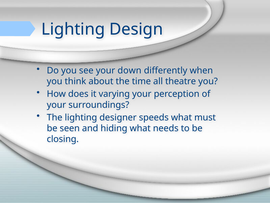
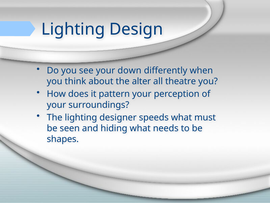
time: time -> alter
varying: varying -> pattern
closing: closing -> shapes
